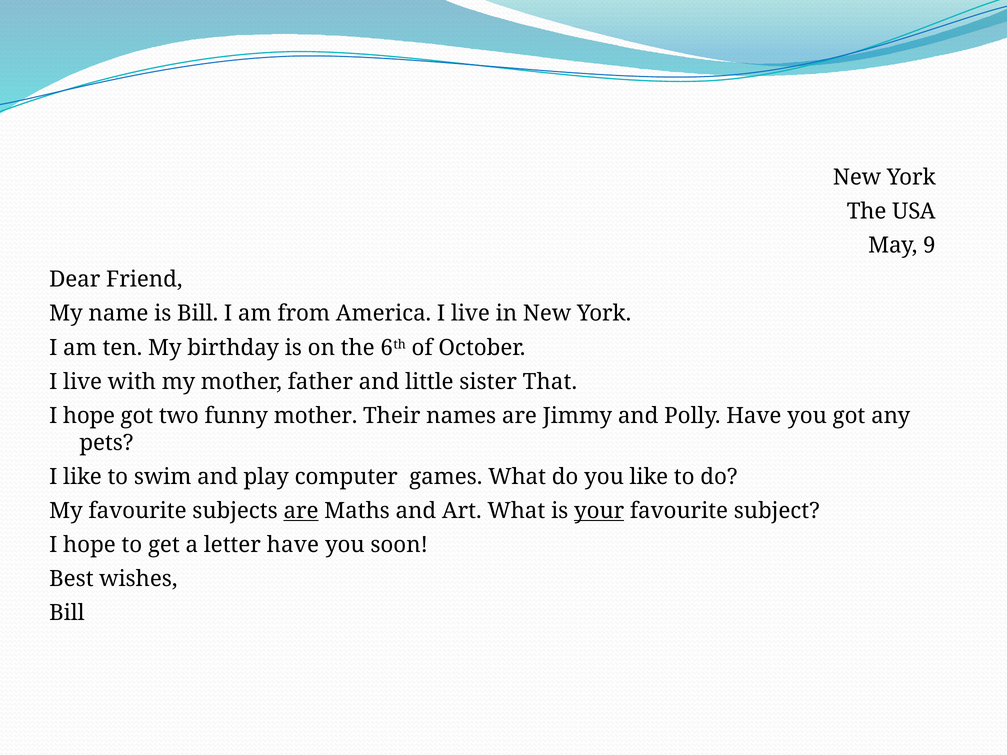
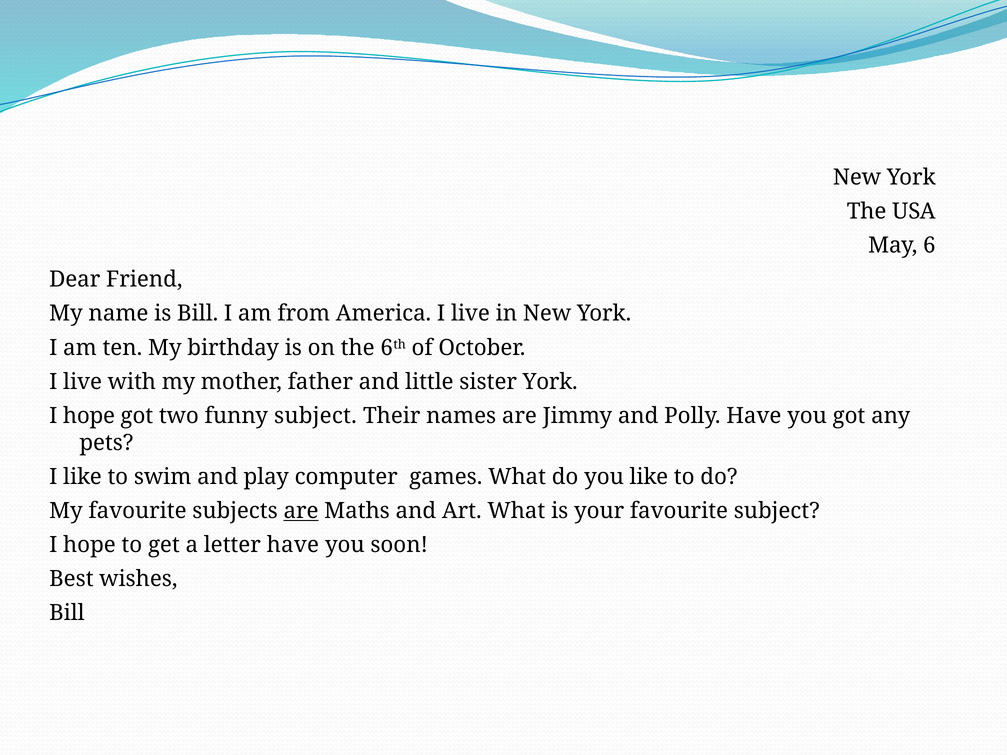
9: 9 -> 6
sister That: That -> York
funny mother: mother -> subject
your underline: present -> none
